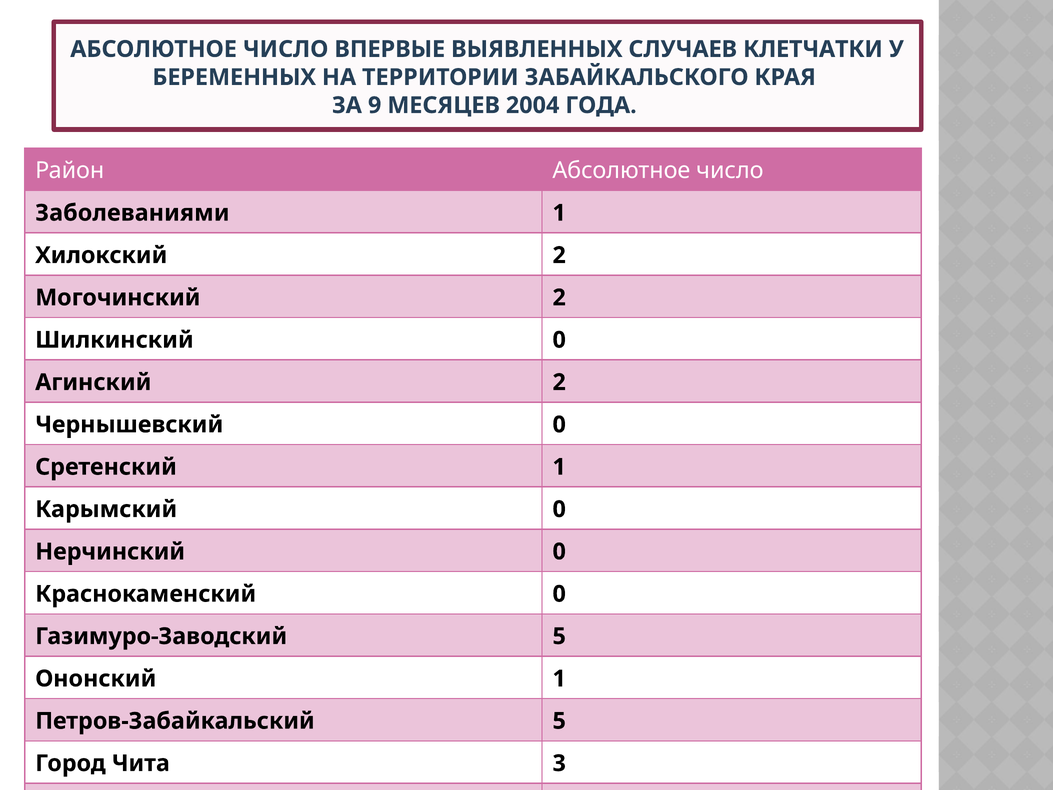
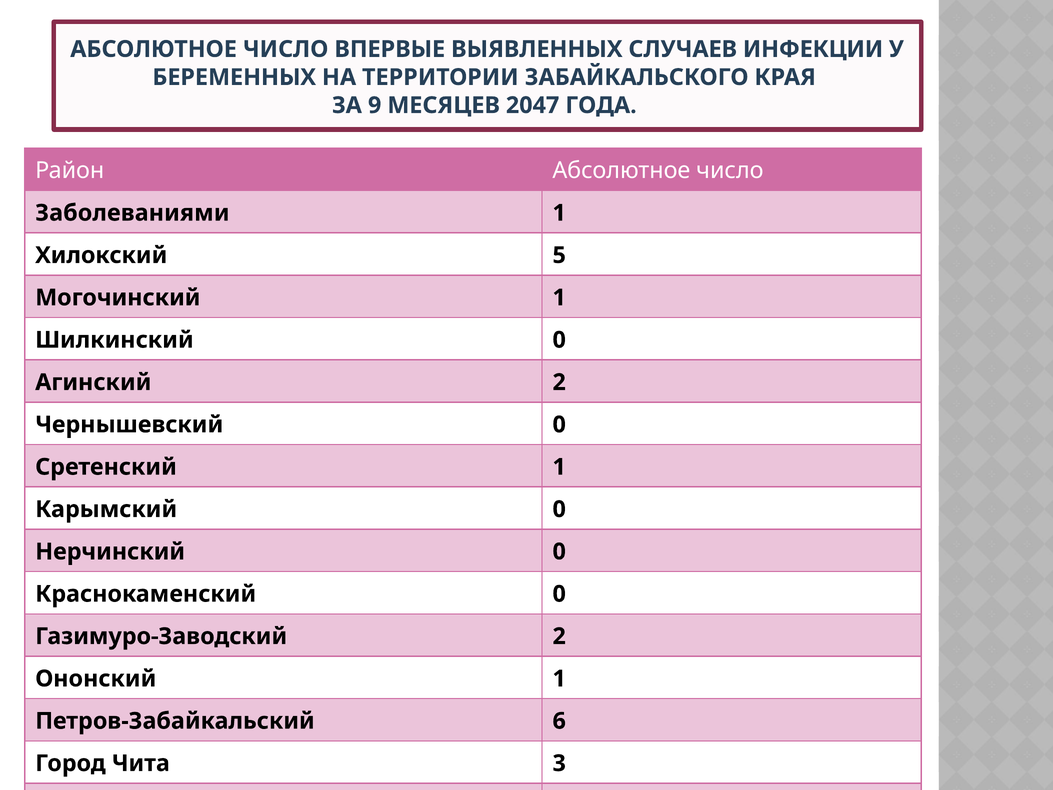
КЛЕТЧАТКИ: КЛЕТЧАТКИ -> ИНФЕКЦИИ
2004: 2004 -> 2047
Хилокский 2: 2 -> 5
Могочинский 2: 2 -> 1
Газимуро-Заводский 5: 5 -> 2
Петров-Забайкальский 5: 5 -> 6
